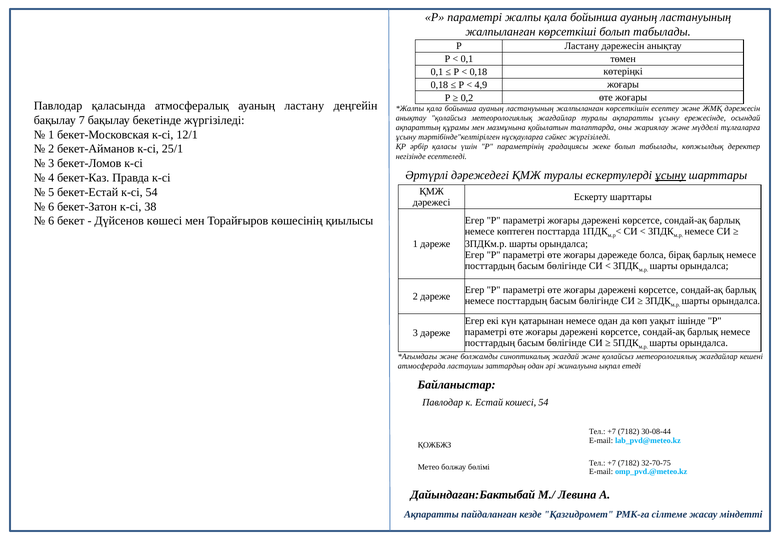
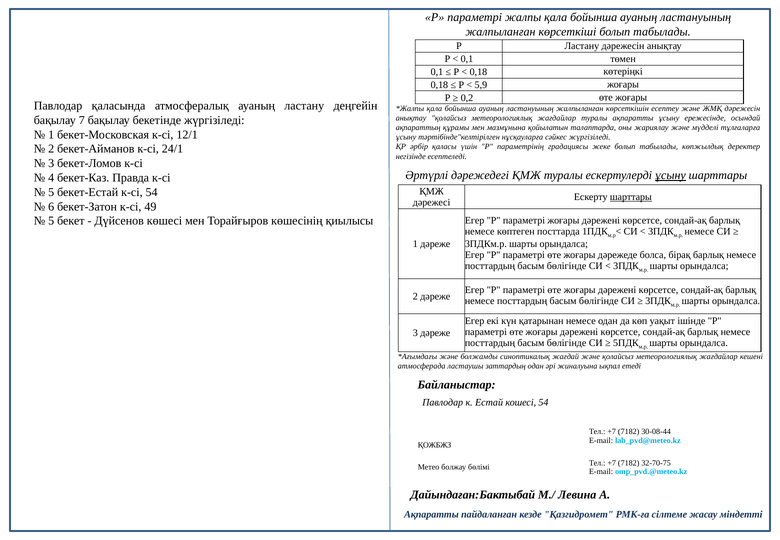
4,9: 4,9 -> 5,9
25/1: 25/1 -> 24/1
шарттары at (631, 197) underline: none -> present
38: 38 -> 49
6 at (51, 221): 6 -> 5
